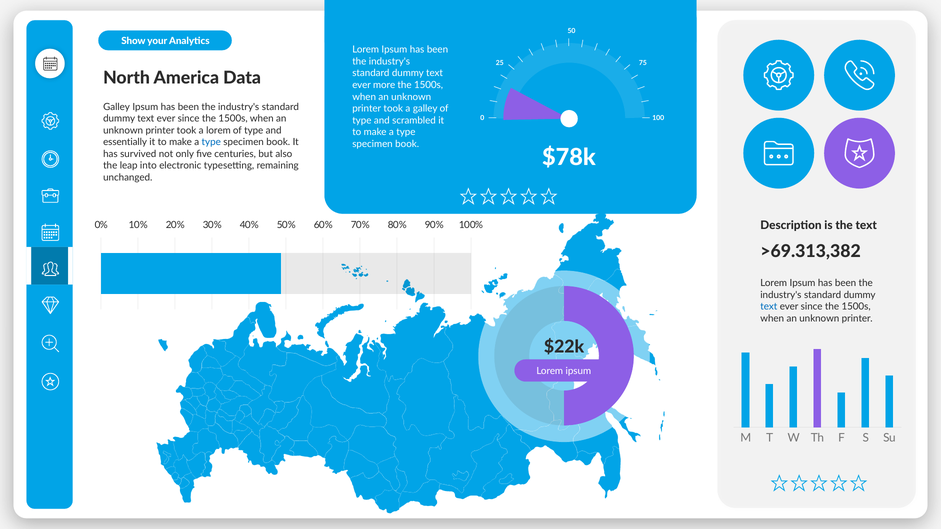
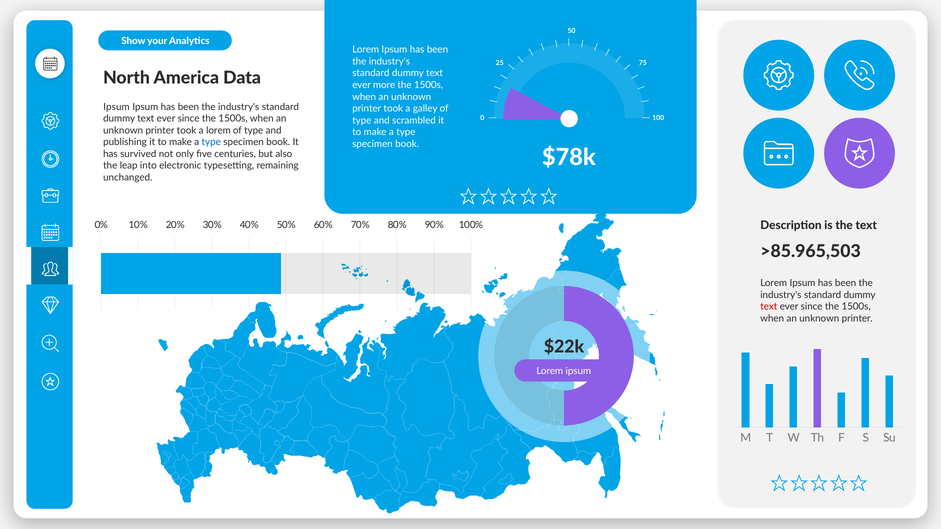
Galley at (117, 107): Galley -> Ipsum
essentially: essentially -> publishing
>69.313,382: >69.313,382 -> >85.965,503
text at (769, 307) colour: blue -> red
